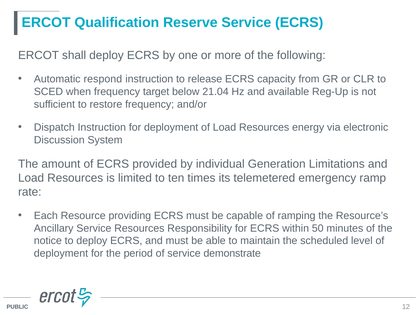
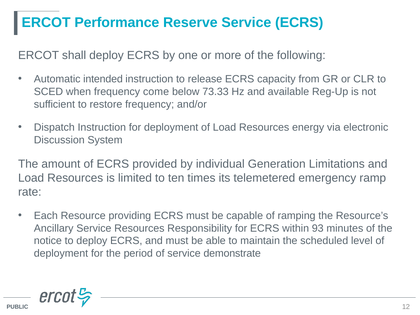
Qualification: Qualification -> Performance
respond: respond -> intended
target: target -> come
21.04: 21.04 -> 73.33
50: 50 -> 93
